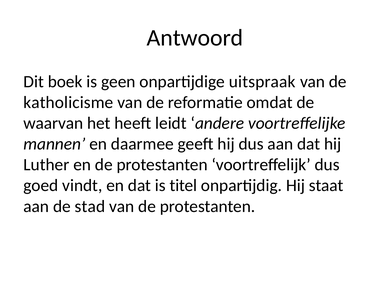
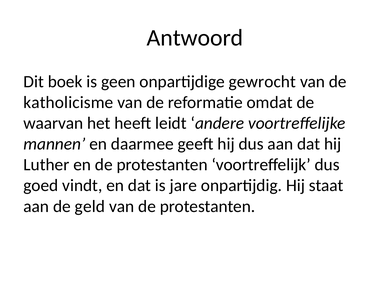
uitspraak: uitspraak -> gewrocht
titel: titel -> jare
stad: stad -> geld
